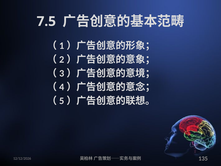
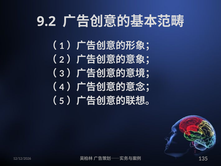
7.5: 7.5 -> 9.2
